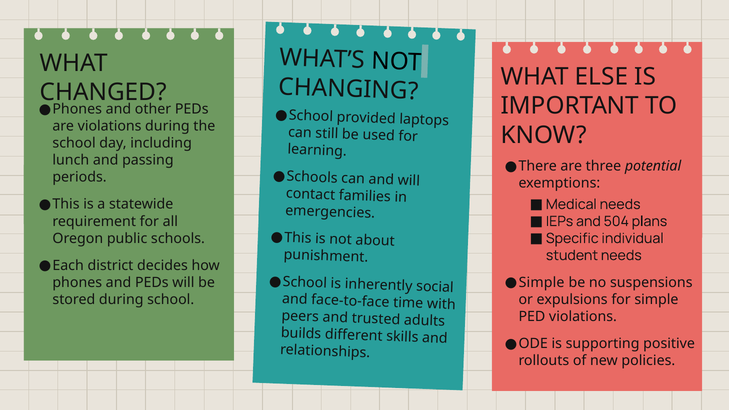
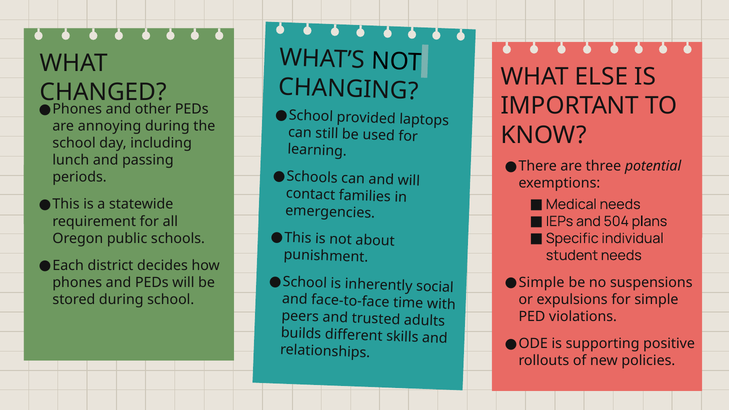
are violations: violations -> annoying
